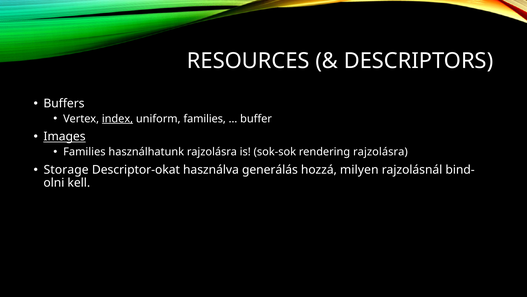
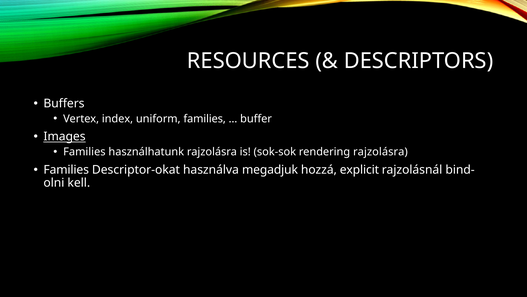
index underline: present -> none
Storage at (66, 170): Storage -> Families
generálás: generálás -> megadjuk
milyen: milyen -> explicit
